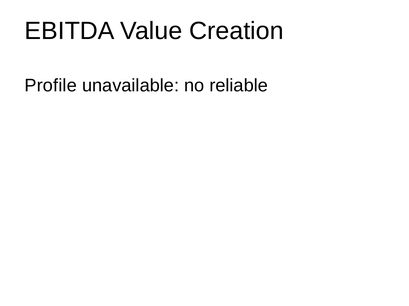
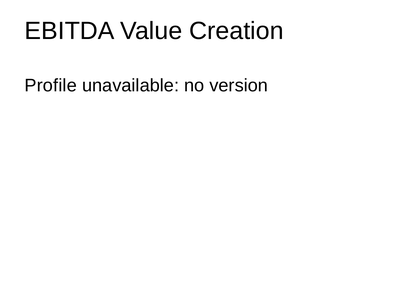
reliable: reliable -> version
